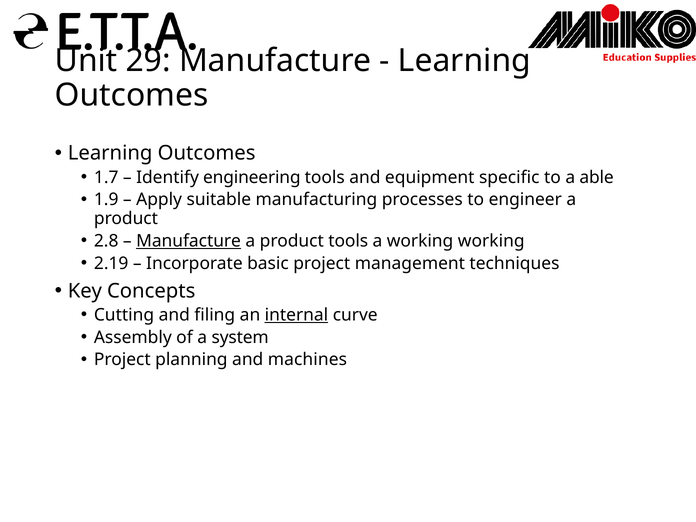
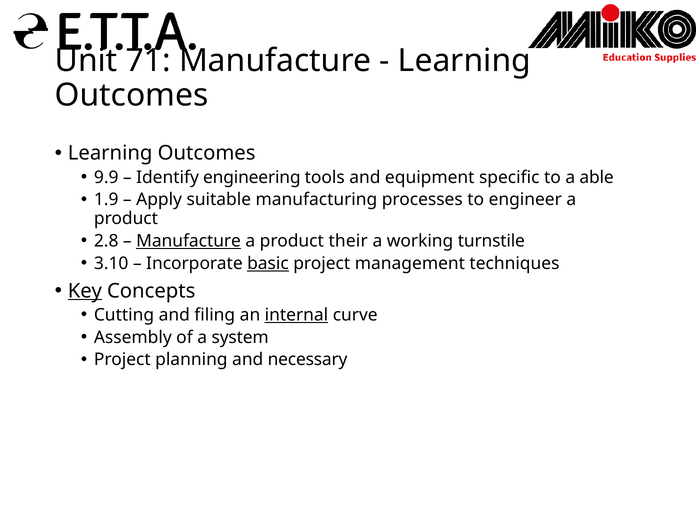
29: 29 -> 71
1.7: 1.7 -> 9.9
product tools: tools -> their
working working: working -> turnstile
2.19: 2.19 -> 3.10
basic underline: none -> present
Key underline: none -> present
machines: machines -> necessary
